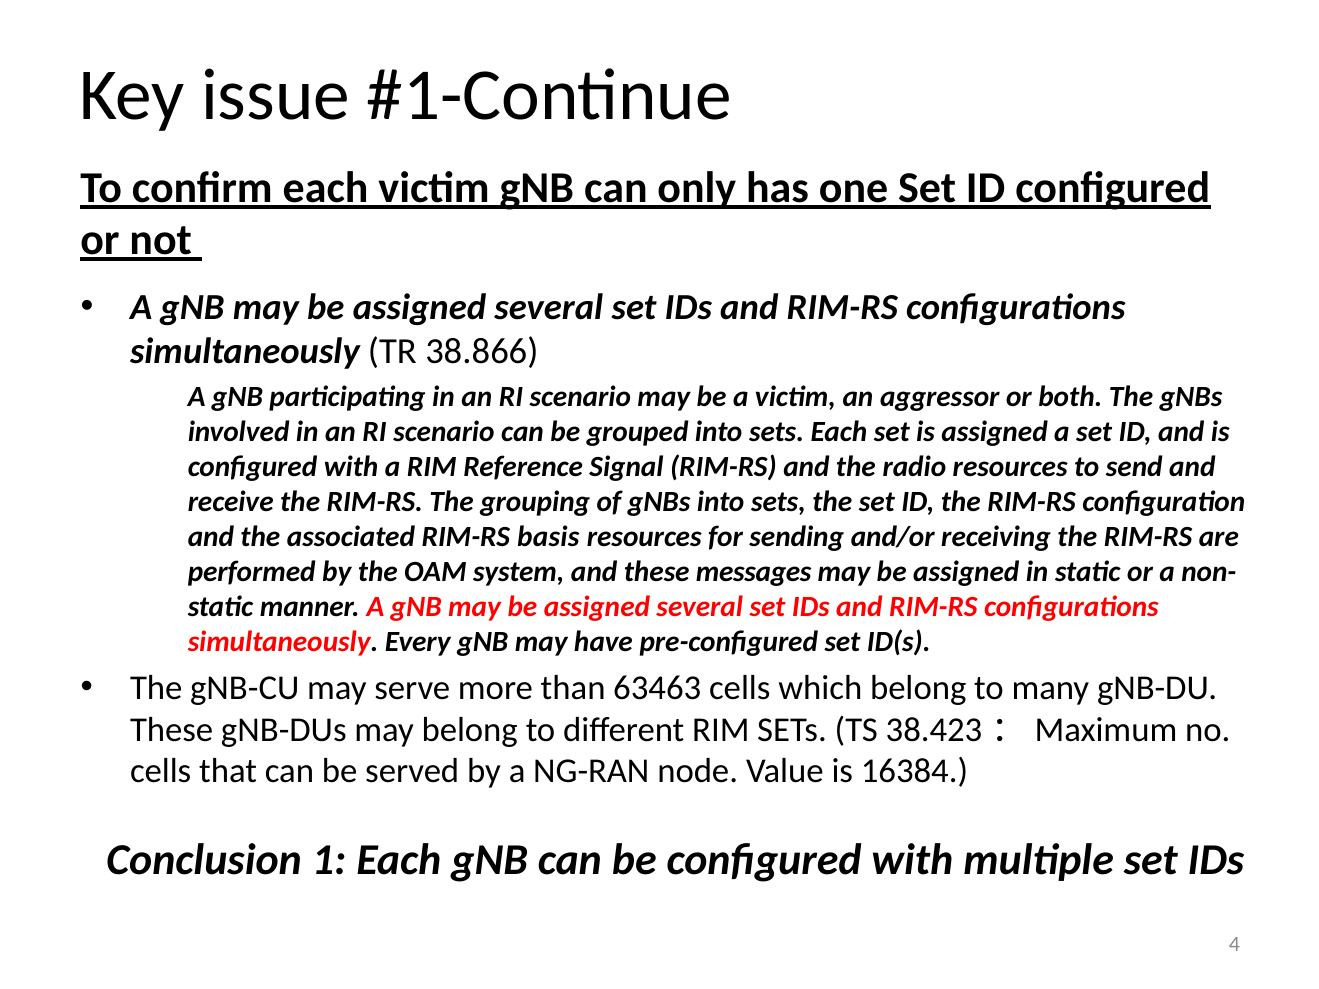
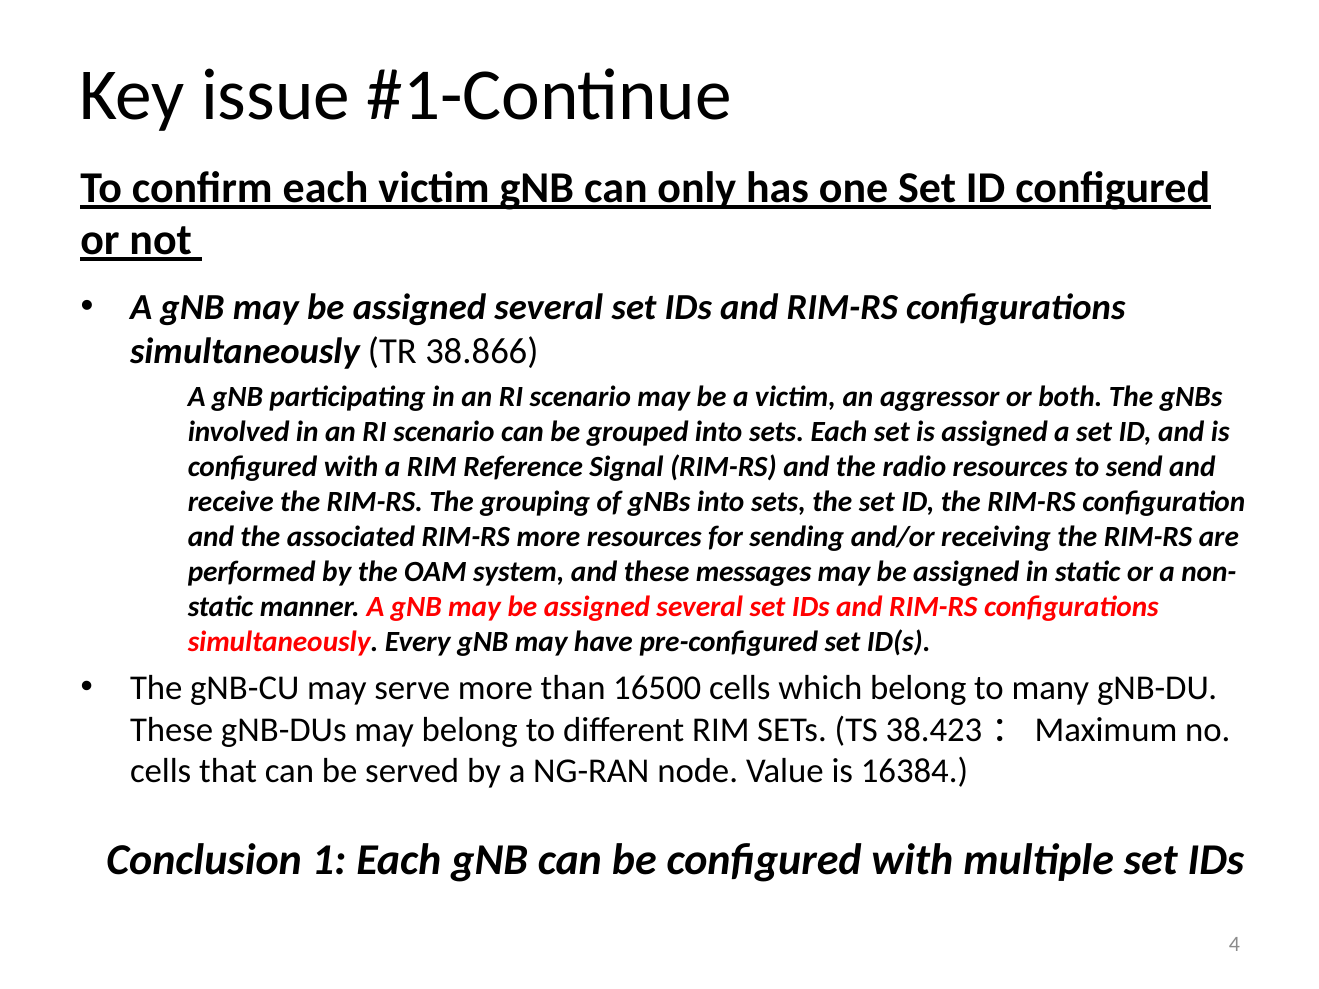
RIM-RS basis: basis -> more
63463: 63463 -> 16500
